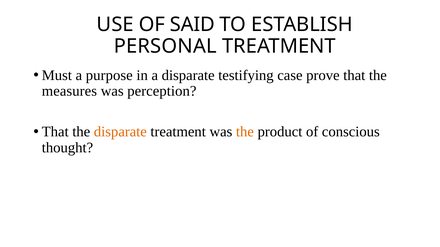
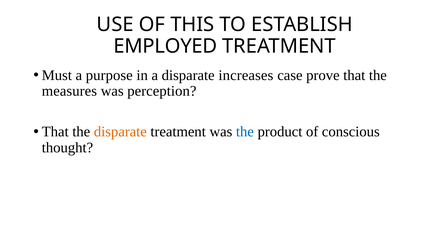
SAID: SAID -> THIS
PERSONAL: PERSONAL -> EMPLOYED
testifying: testifying -> increases
the at (245, 132) colour: orange -> blue
